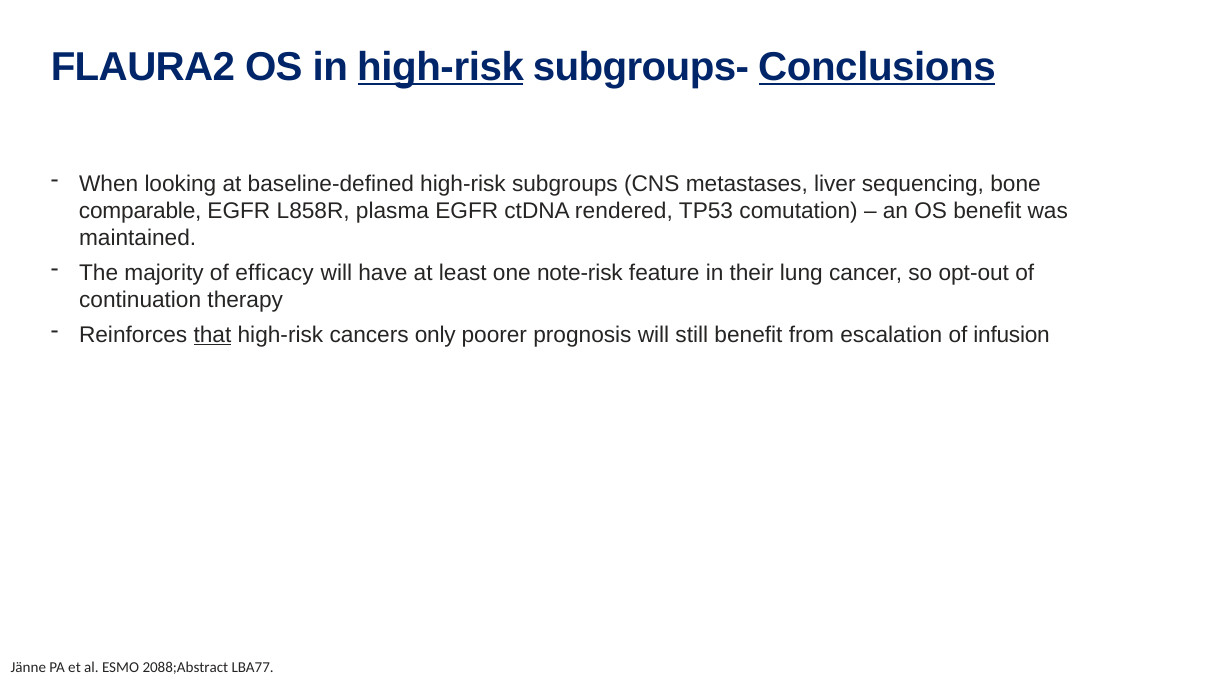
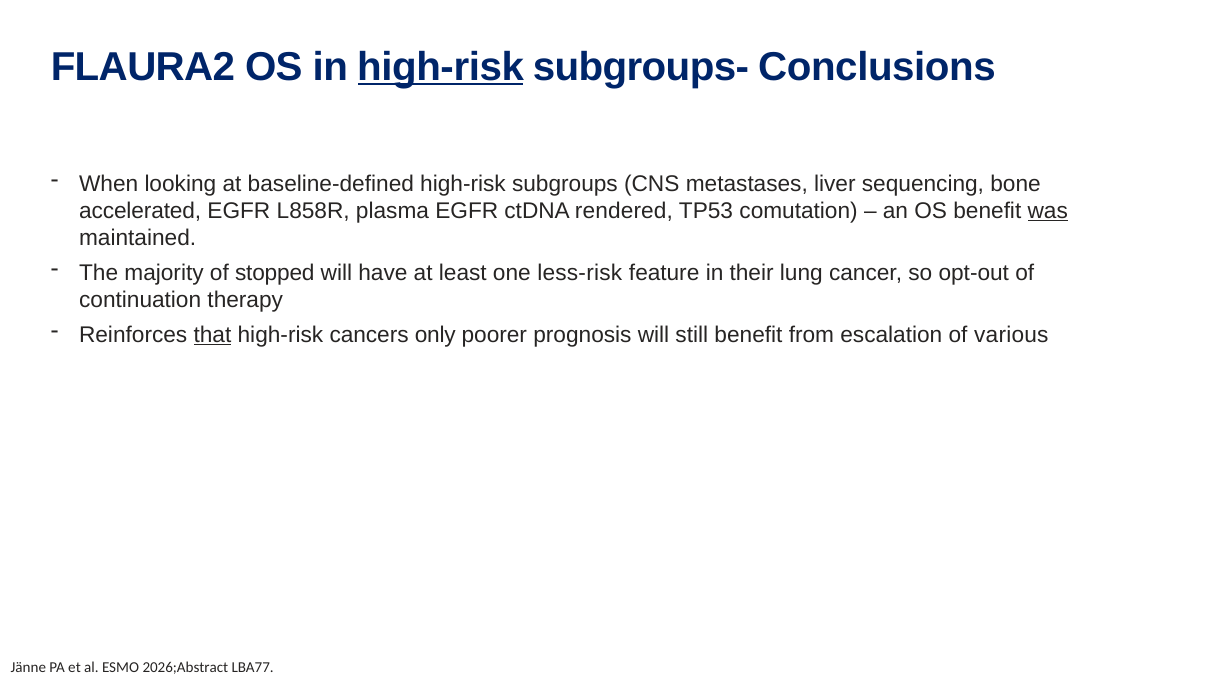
Conclusions underline: present -> none
comparable: comparable -> accelerated
was underline: none -> present
efficacy: efficacy -> stopped
note-risk: note-risk -> less-risk
infusion: infusion -> various
2088;Abstract: 2088;Abstract -> 2026;Abstract
